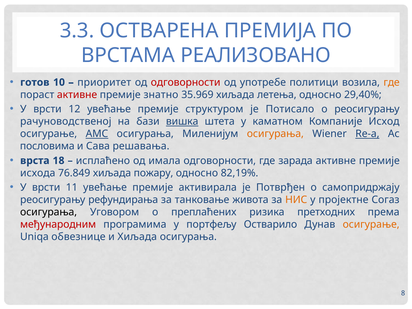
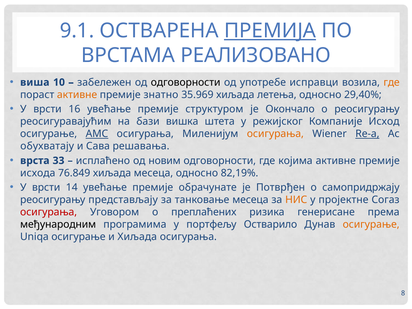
3.3: 3.3 -> 9.1
ПРЕМИЈА underline: none -> present
готов: готов -> виша
приоритет: приоритет -> забележен
одговорности at (186, 82) colour: red -> black
политици: политици -> исправци
активне at (77, 95) colour: red -> orange
12: 12 -> 16
Потисало: Потисало -> Oкончало
рачуноводственој: рачуноводственој -> реосигуравајућим
вишка underline: present -> none
каматном: каматном -> режијског
пословима: пословима -> обухватају
18: 18 -> 33
имала: имала -> новим
зарада: зарада -> којима
хиљада пожару: пожару -> месеца
11: 11 -> 14
активирала: активирала -> обрачунате
рефундирања: рефундирања -> представљају
танковање живота: живота -> месеца
осигурања at (49, 212) colour: black -> red
претходних: претходних -> генерисане
међународним colour: red -> black
Uniqа обвезнице: обвезнице -> осигурањe
